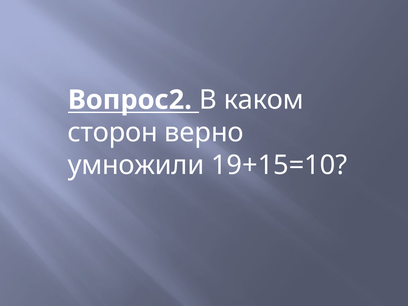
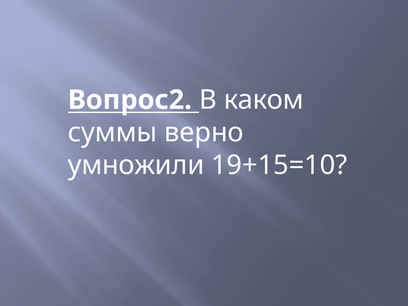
сторон: сторон -> суммы
